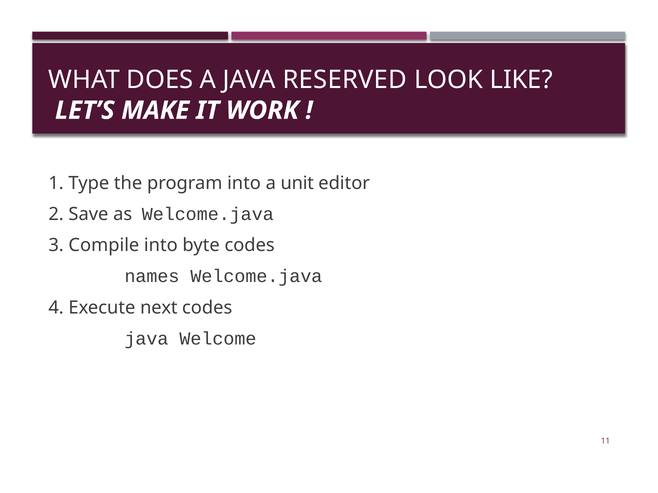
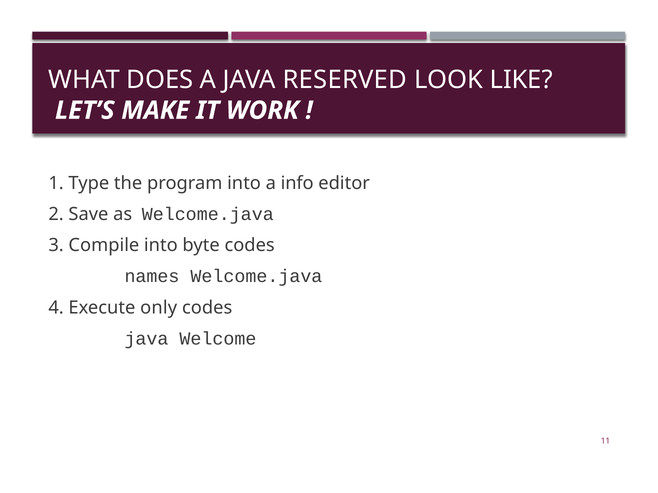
unit: unit -> info
next: next -> only
